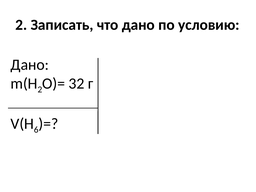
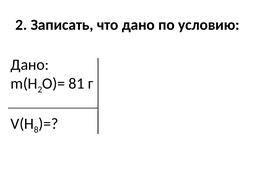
32: 32 -> 81
6: 6 -> 8
